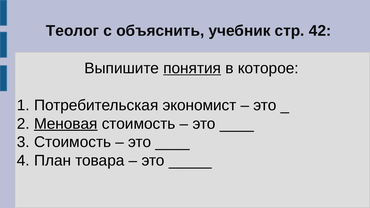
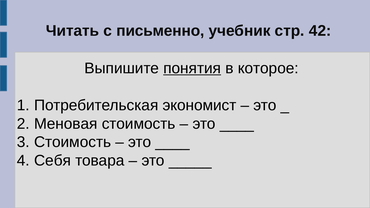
Теолог: Теолог -> Читать
объяснить: объяснить -> письменно
Меновая underline: present -> none
План: План -> Себя
